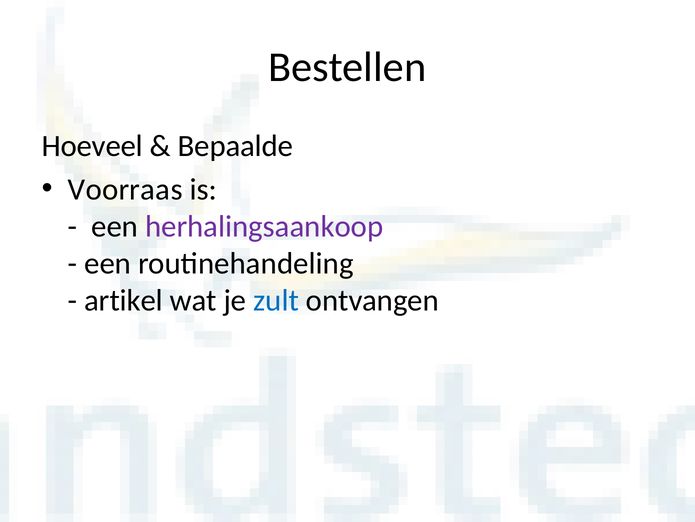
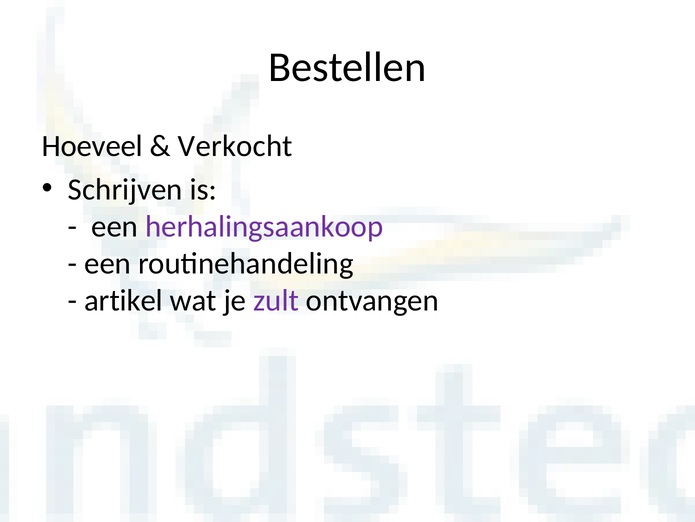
Bepaalde: Bepaalde -> Verkocht
Voorraas: Voorraas -> Schrijven
zult colour: blue -> purple
